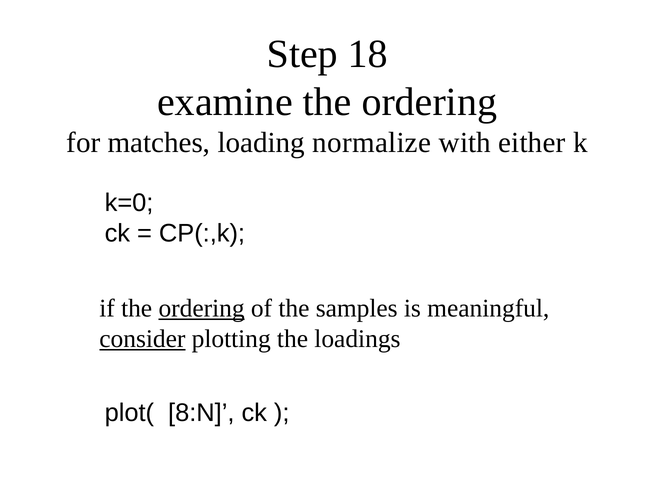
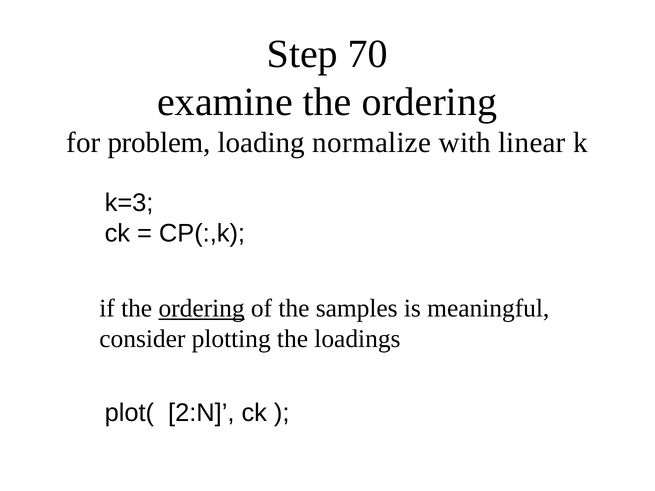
18: 18 -> 70
matches: matches -> problem
either: either -> linear
k=0: k=0 -> k=3
consider underline: present -> none
8:N: 8:N -> 2:N
